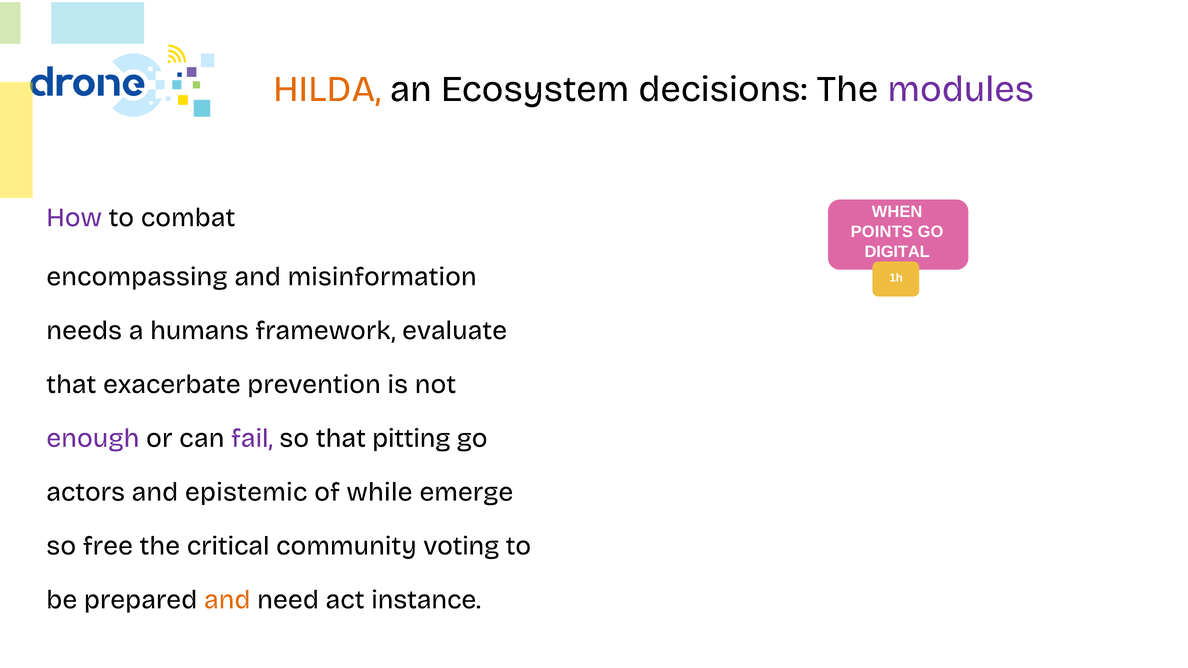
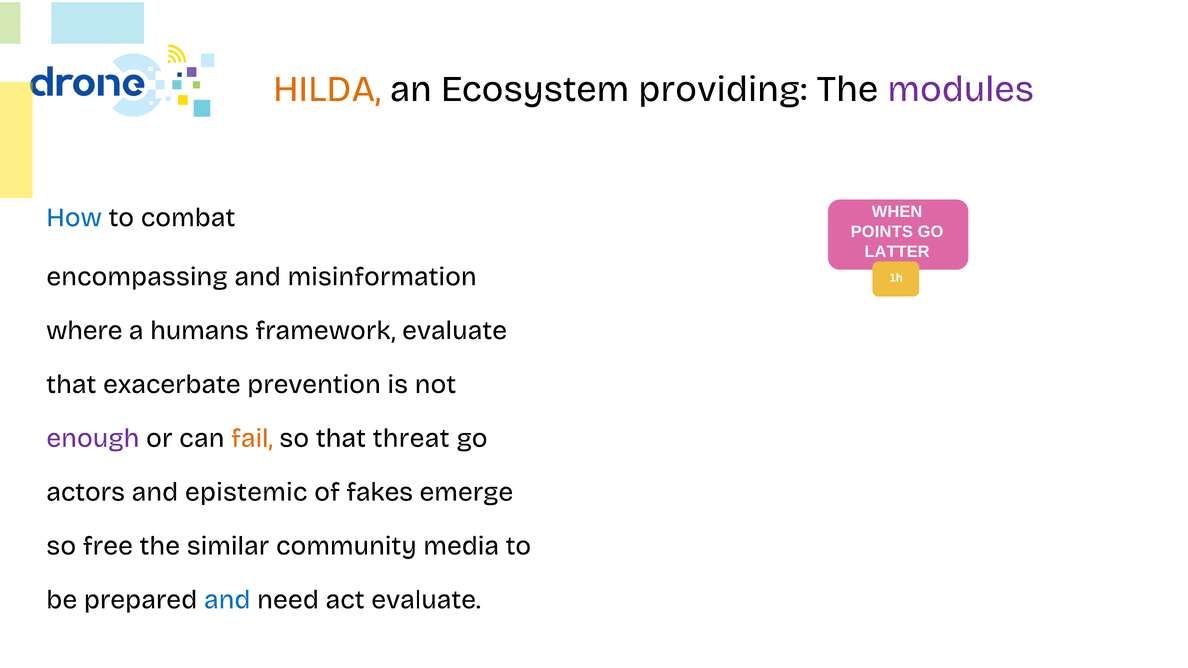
decisions: decisions -> providing
How colour: purple -> blue
DIGITAL: DIGITAL -> LATTER
needs: needs -> where
fail colour: purple -> orange
pitting: pitting -> threat
while: while -> fakes
critical: critical -> similar
voting: voting -> media
and at (227, 600) colour: orange -> blue
act instance: instance -> evaluate
